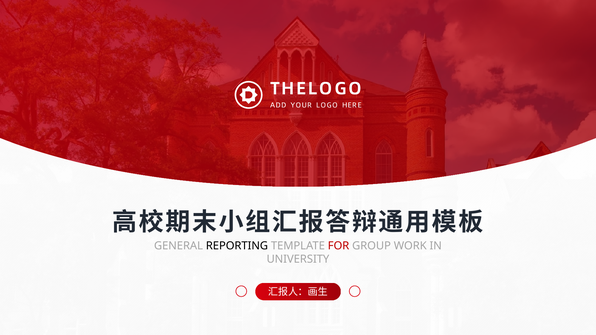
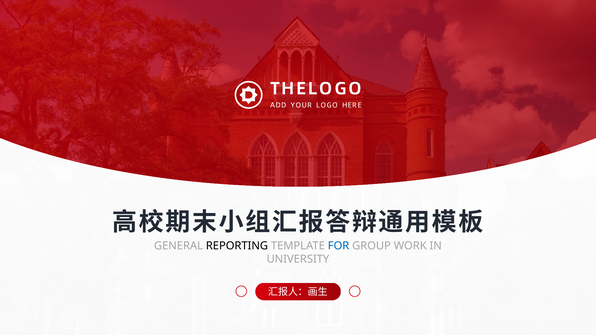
FOR colour: red -> blue
